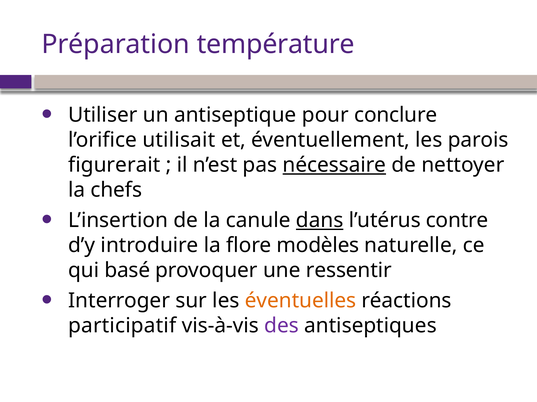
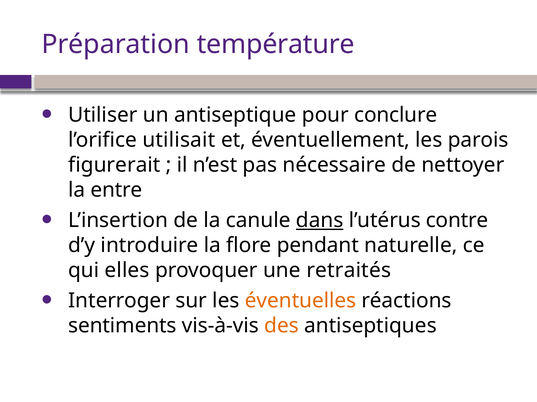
nécessaire underline: present -> none
chefs: chefs -> entre
modèles: modèles -> pendant
basé: basé -> elles
ressentir: ressentir -> retraités
participatif: participatif -> sentiments
des colour: purple -> orange
